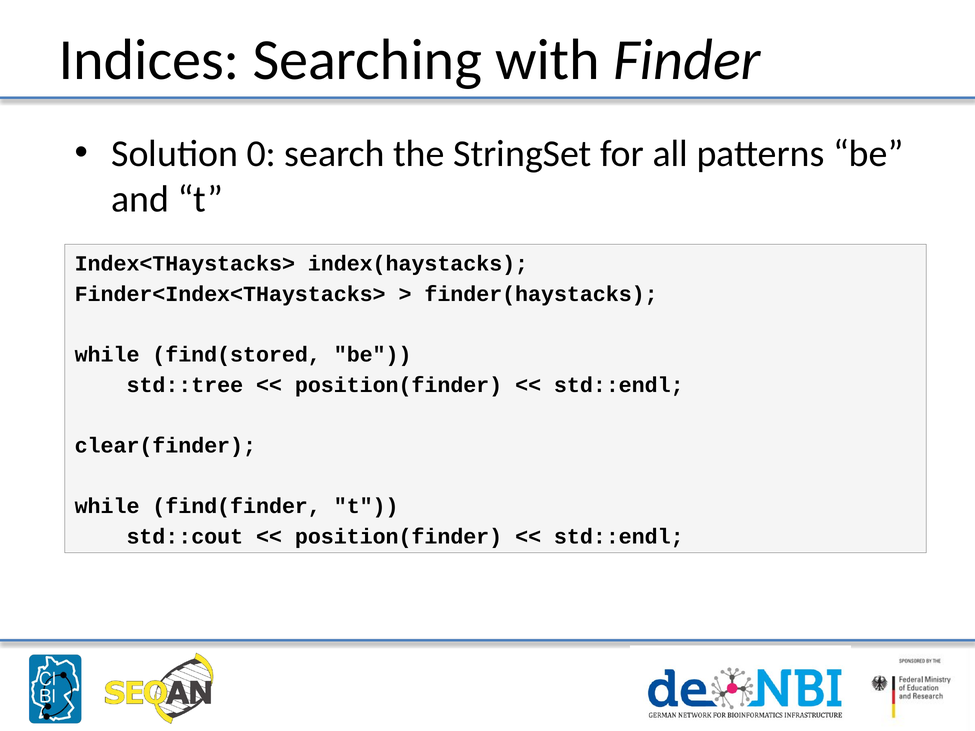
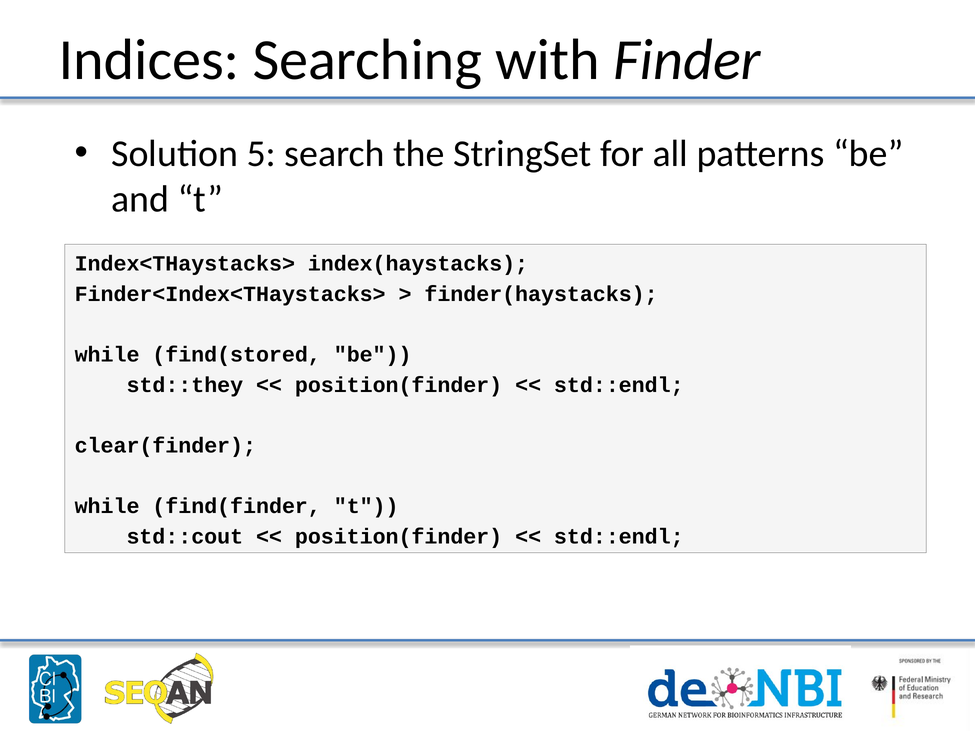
0: 0 -> 5
std::tree: std::tree -> std::they
